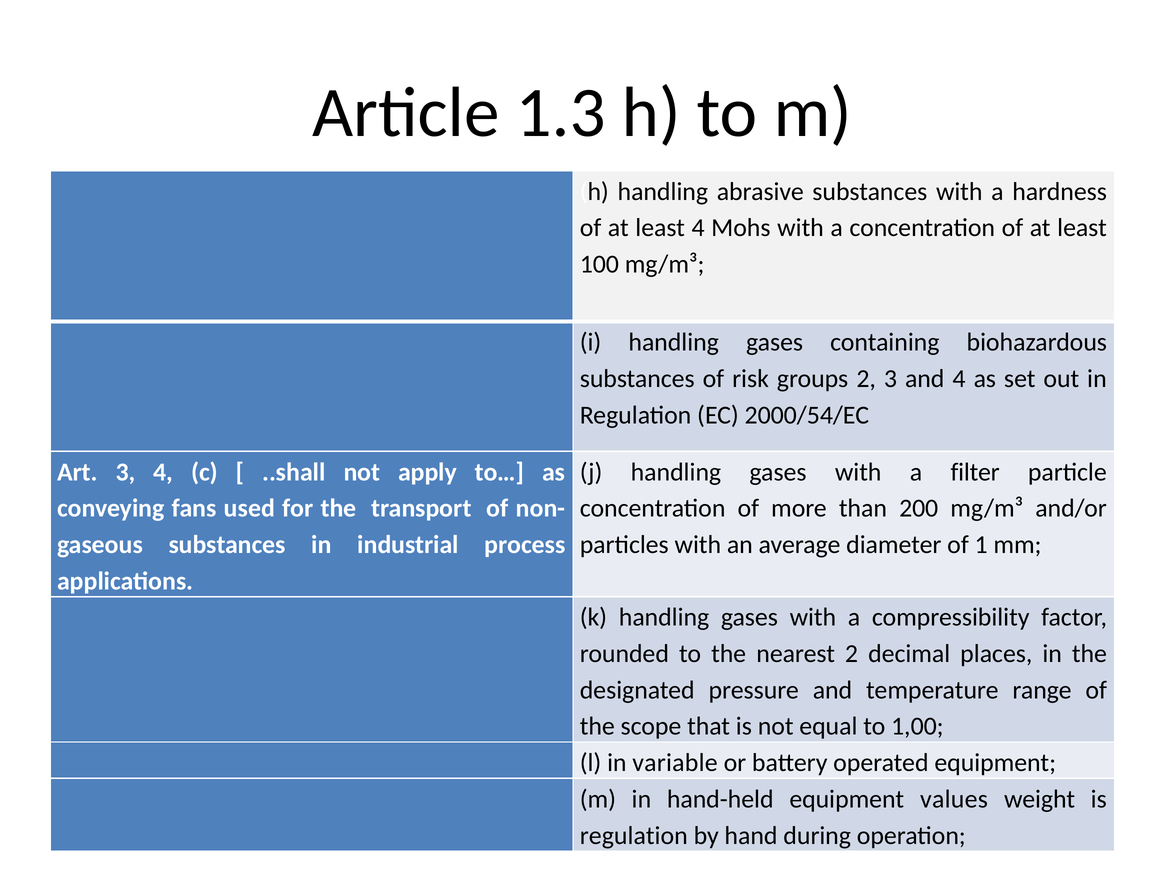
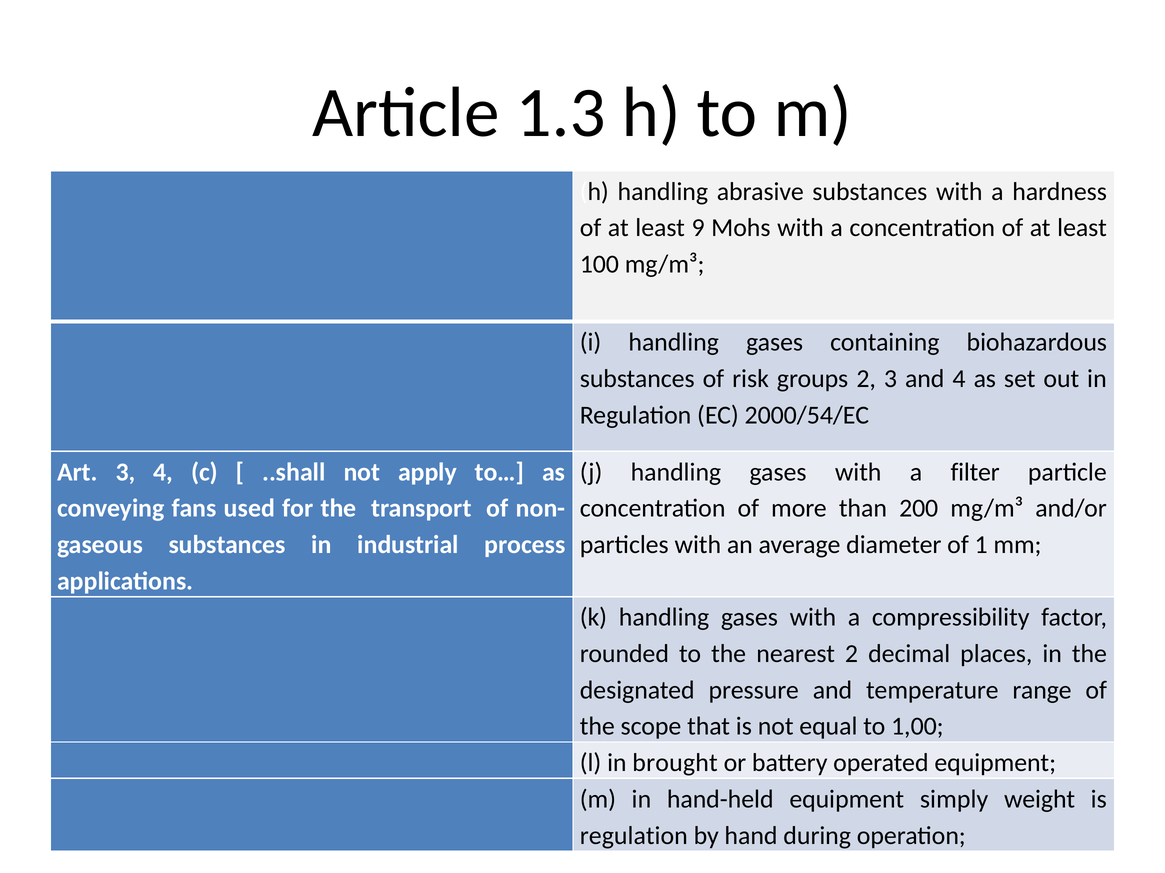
least 4: 4 -> 9
variable: variable -> brought
values: values -> simply
